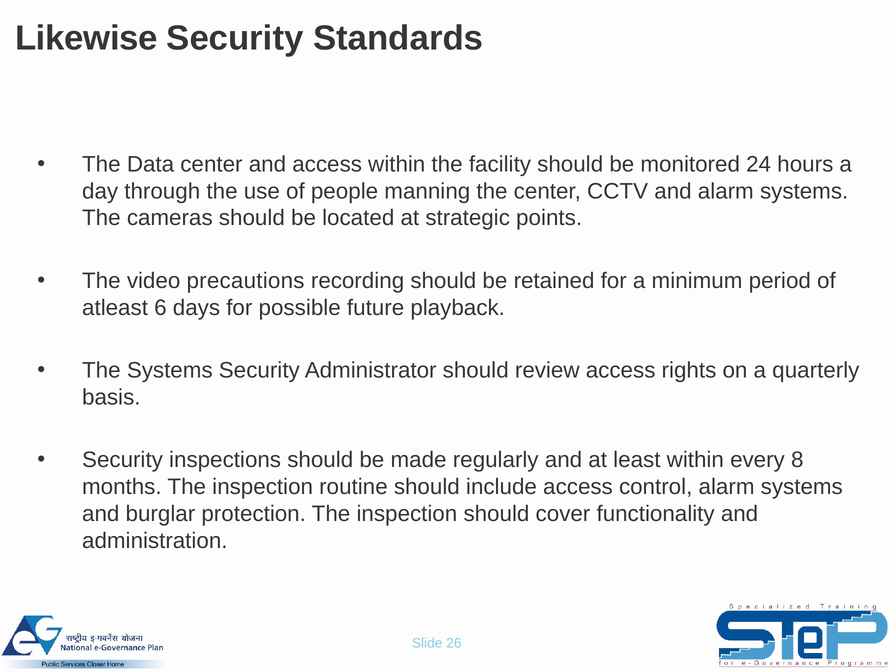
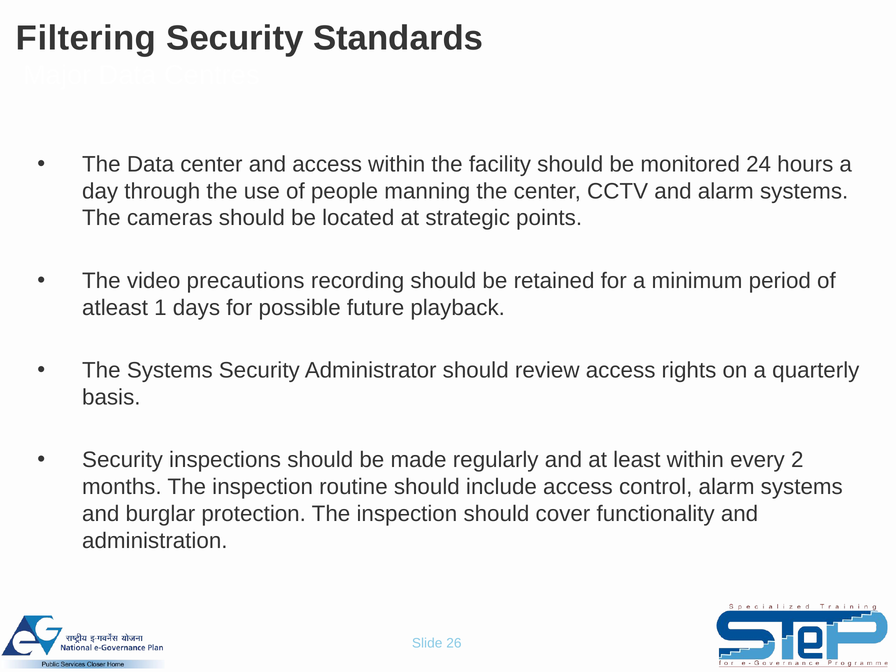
Likewise: Likewise -> Filtering
6: 6 -> 1
8: 8 -> 2
